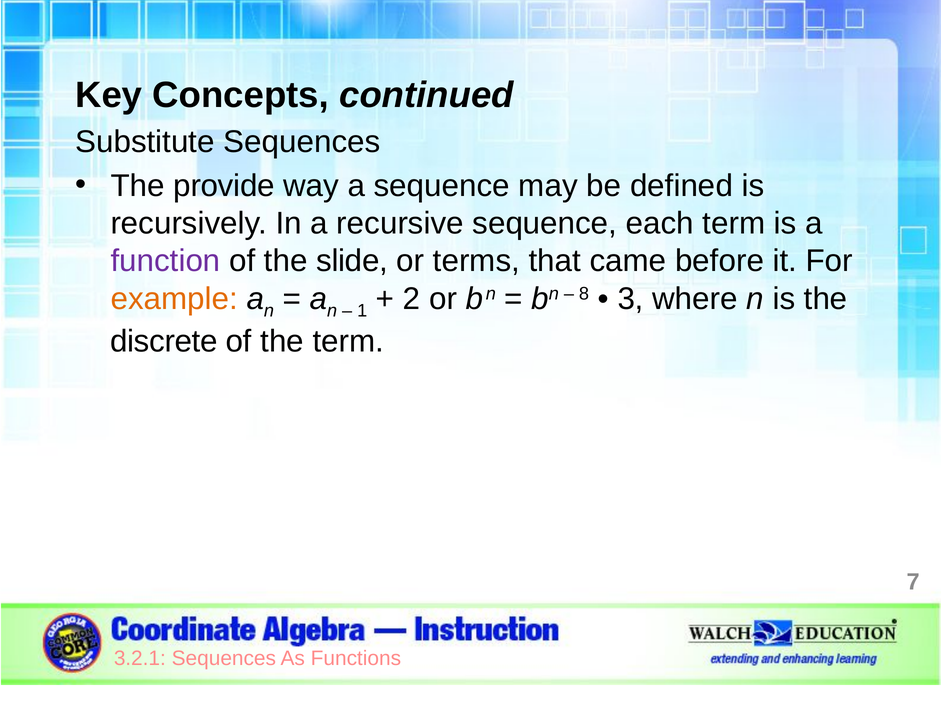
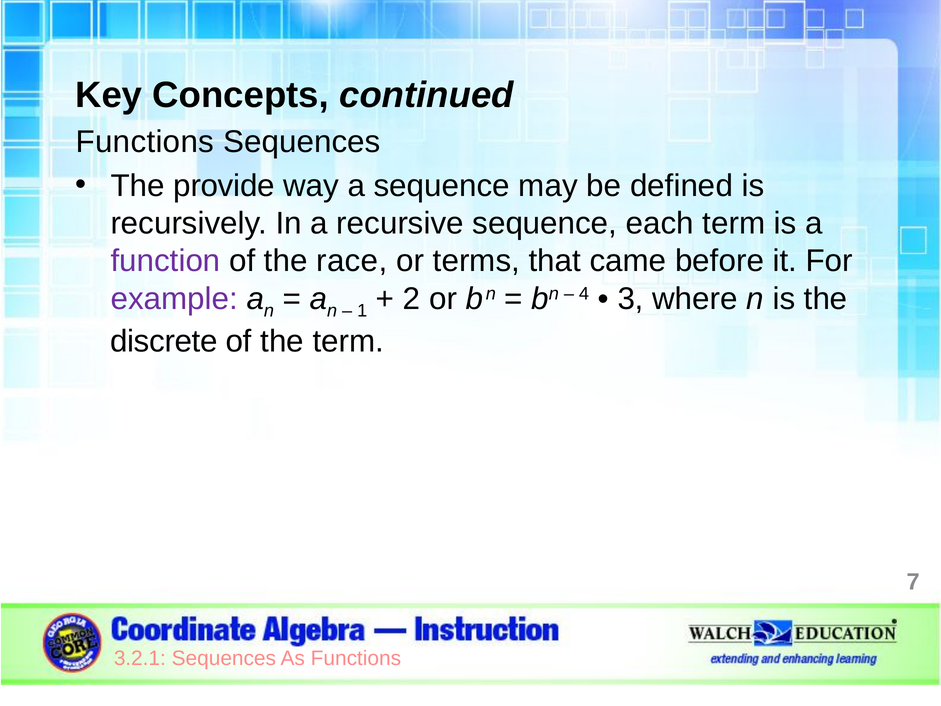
Substitute at (145, 142): Substitute -> Functions
slide: slide -> race
example colour: orange -> purple
8: 8 -> 4
